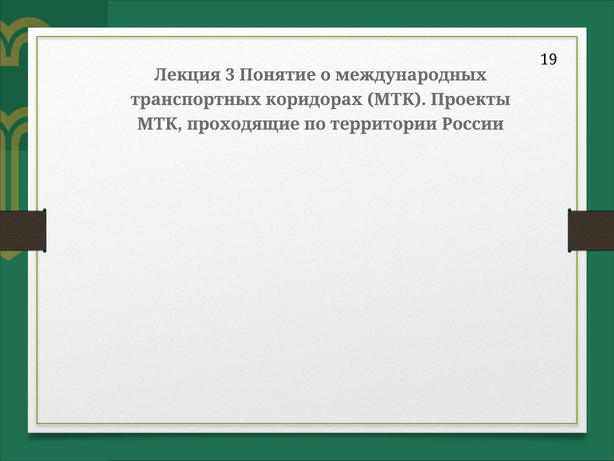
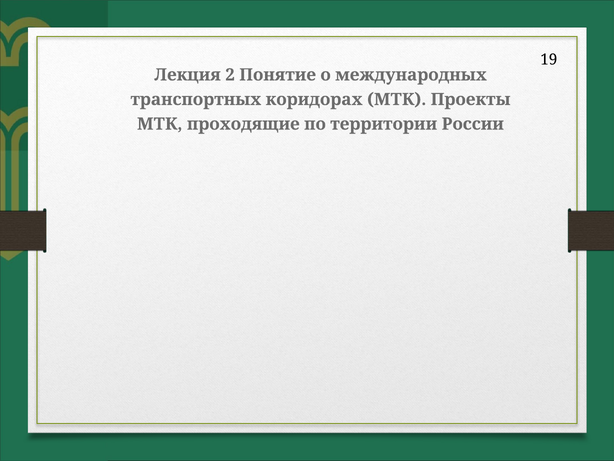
3: 3 -> 2
